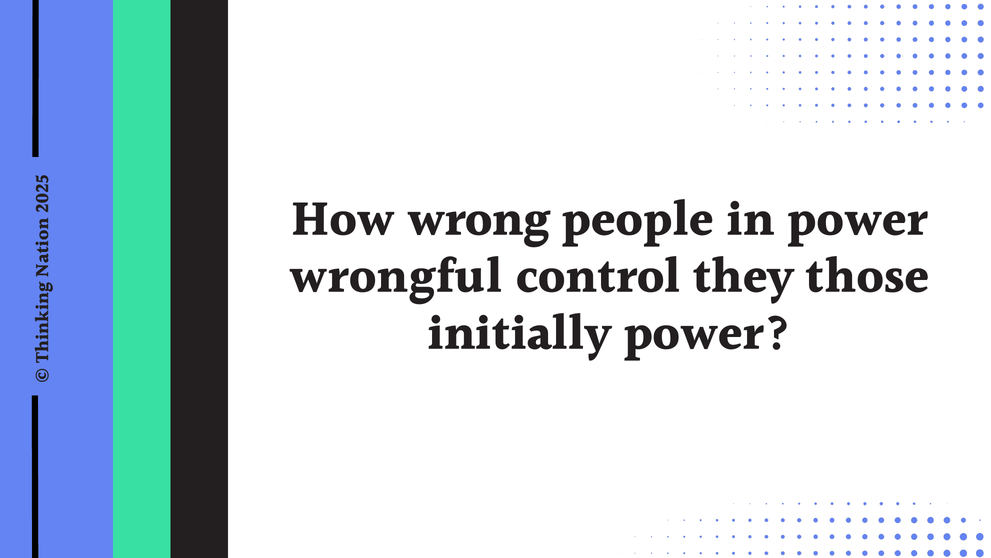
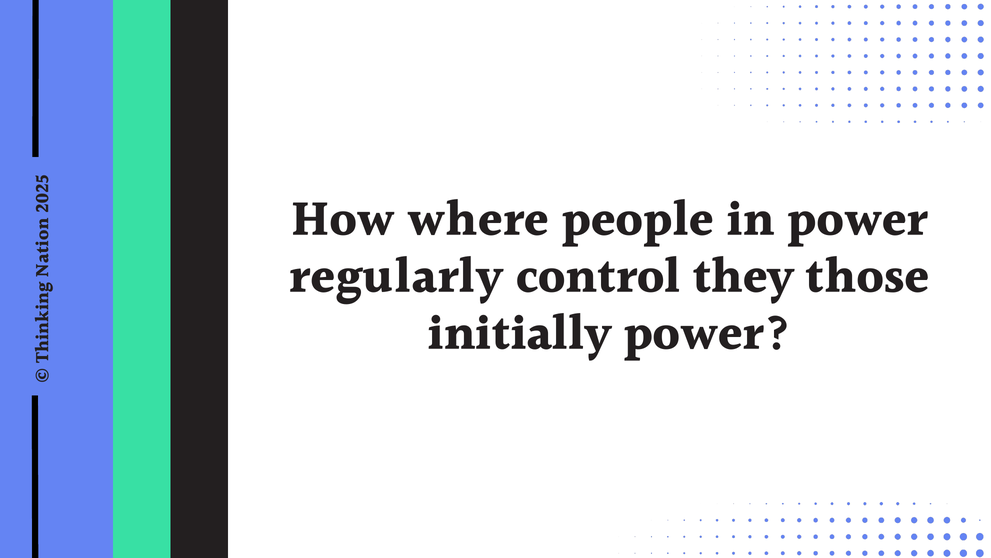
wrong: wrong -> where
wrongful: wrongful -> regularly
